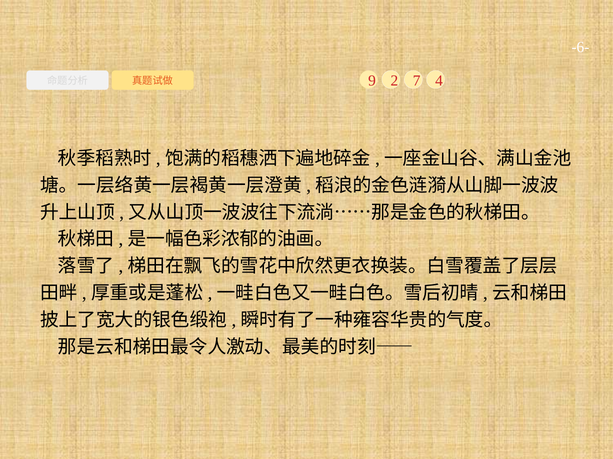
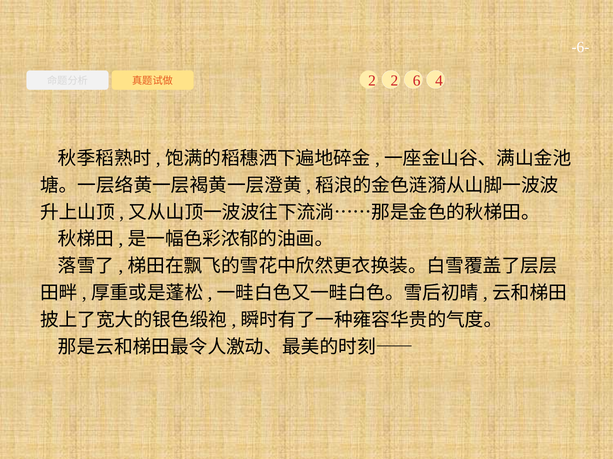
9 at (372, 81): 9 -> 2
7: 7 -> 6
